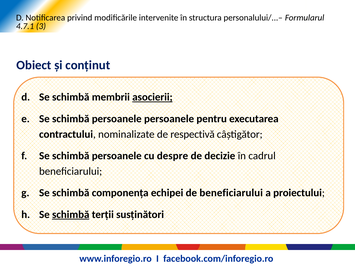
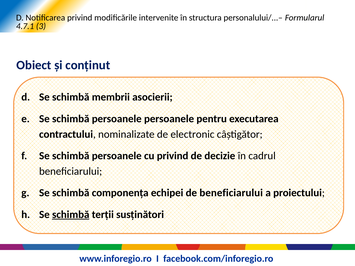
asocierii underline: present -> none
respectivă: respectivă -> electronic
cu despre: despre -> privind
